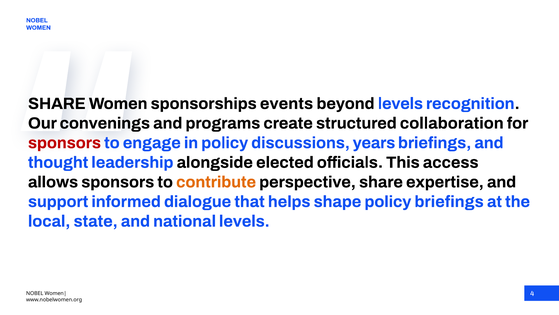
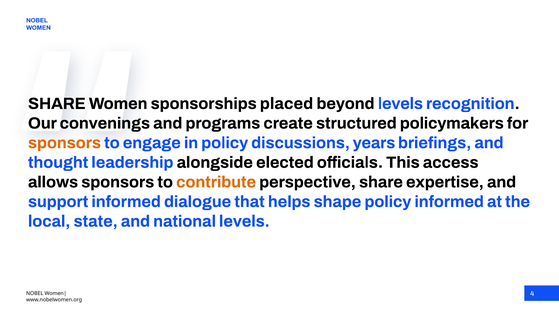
events: events -> placed
collaboration: collaboration -> policymakers
sponsors at (64, 143) colour: red -> orange
policy briefings: briefings -> informed
